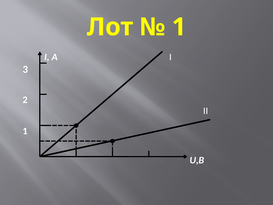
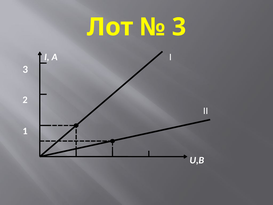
1 at (179, 27): 1 -> 3
